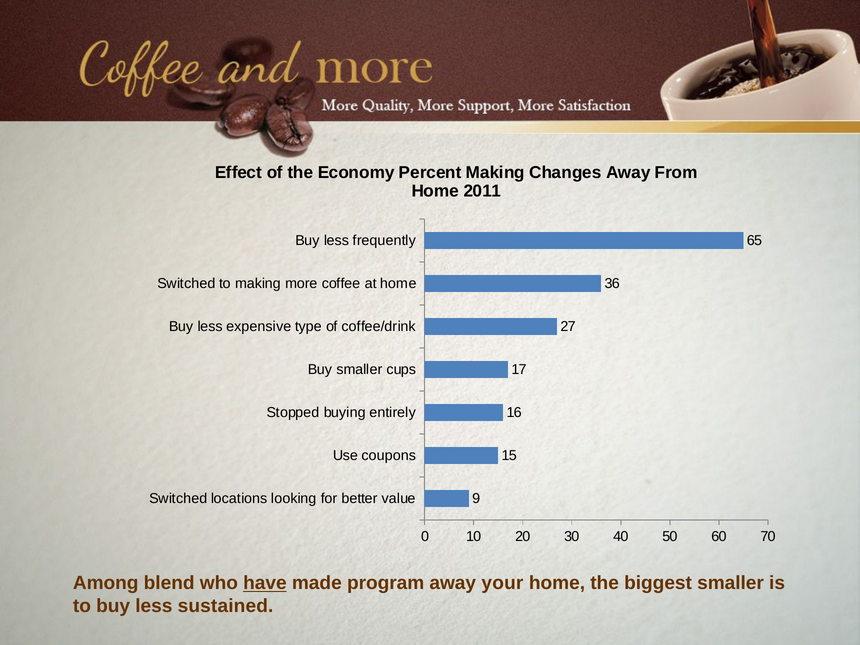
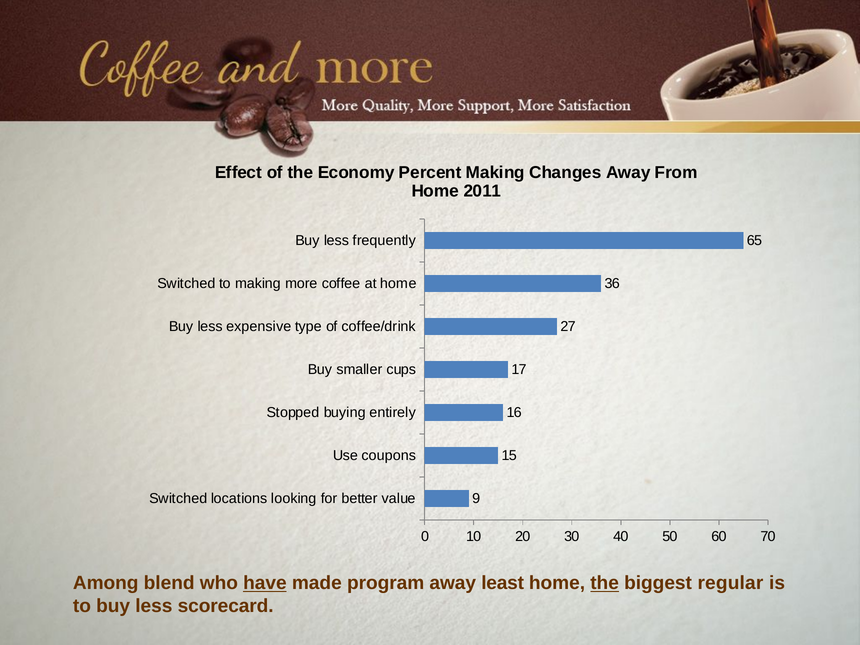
your: your -> least
the at (605, 583) underline: none -> present
biggest smaller: smaller -> regular
sustained: sustained -> scorecard
